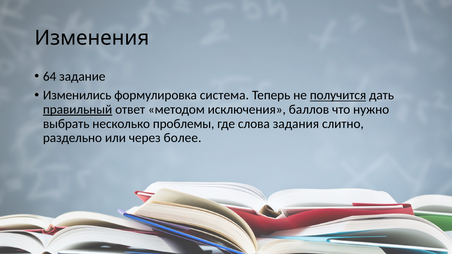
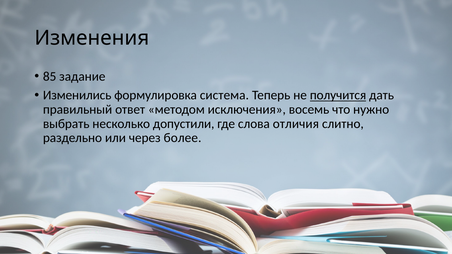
64: 64 -> 85
правильный underline: present -> none
баллов: баллов -> восемь
проблемы: проблемы -> допустили
задания: задания -> отличия
